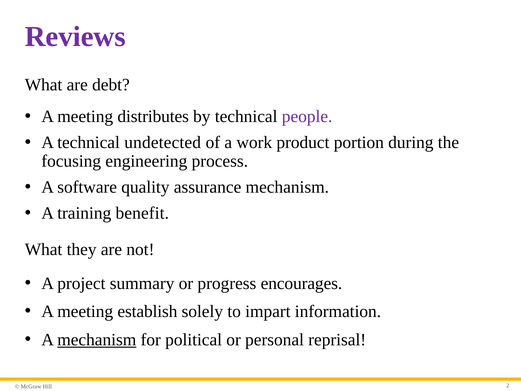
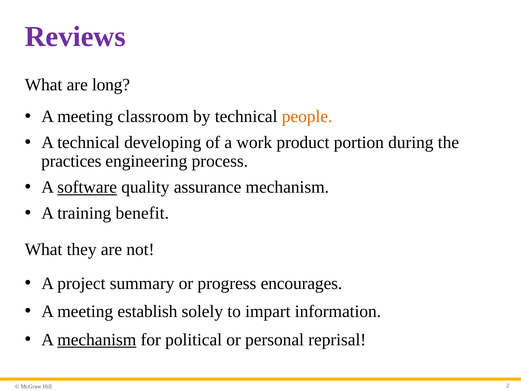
debt: debt -> long
distributes: distributes -> classroom
people colour: purple -> orange
undetected: undetected -> developing
focusing: focusing -> practices
software underline: none -> present
